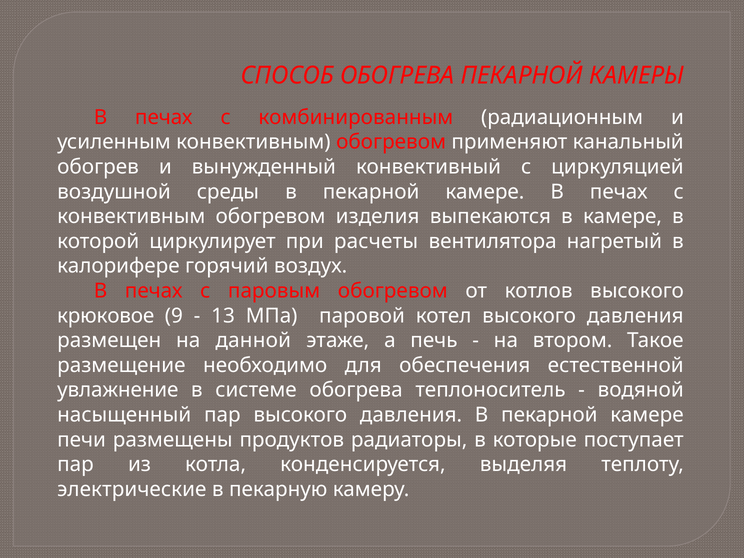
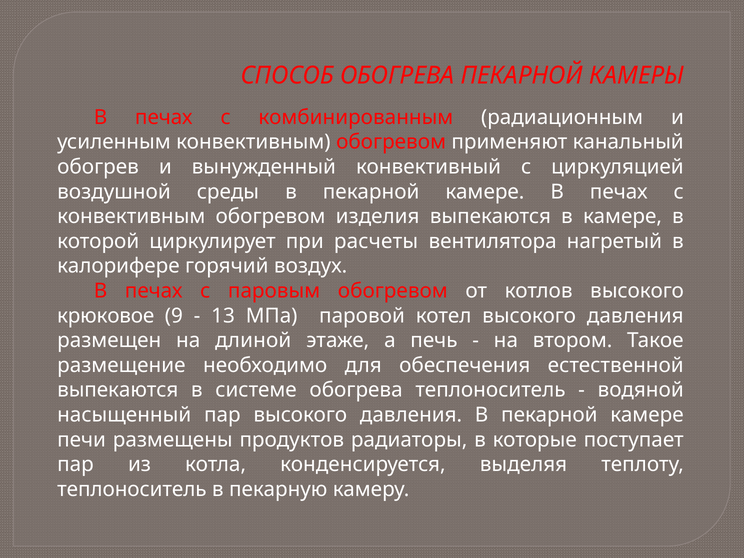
данной: данной -> длиной
увлажнение at (118, 390): увлажнение -> выпекаются
электрические at (132, 489): электрические -> теплоноситель
